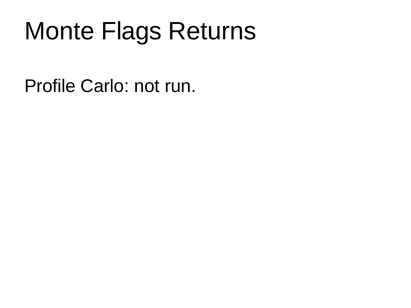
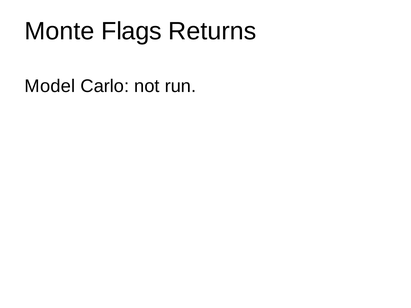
Profile: Profile -> Model
